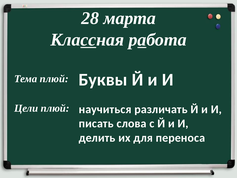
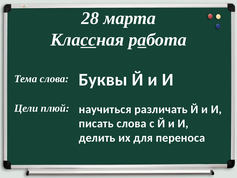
Тема плюй: плюй -> слова
